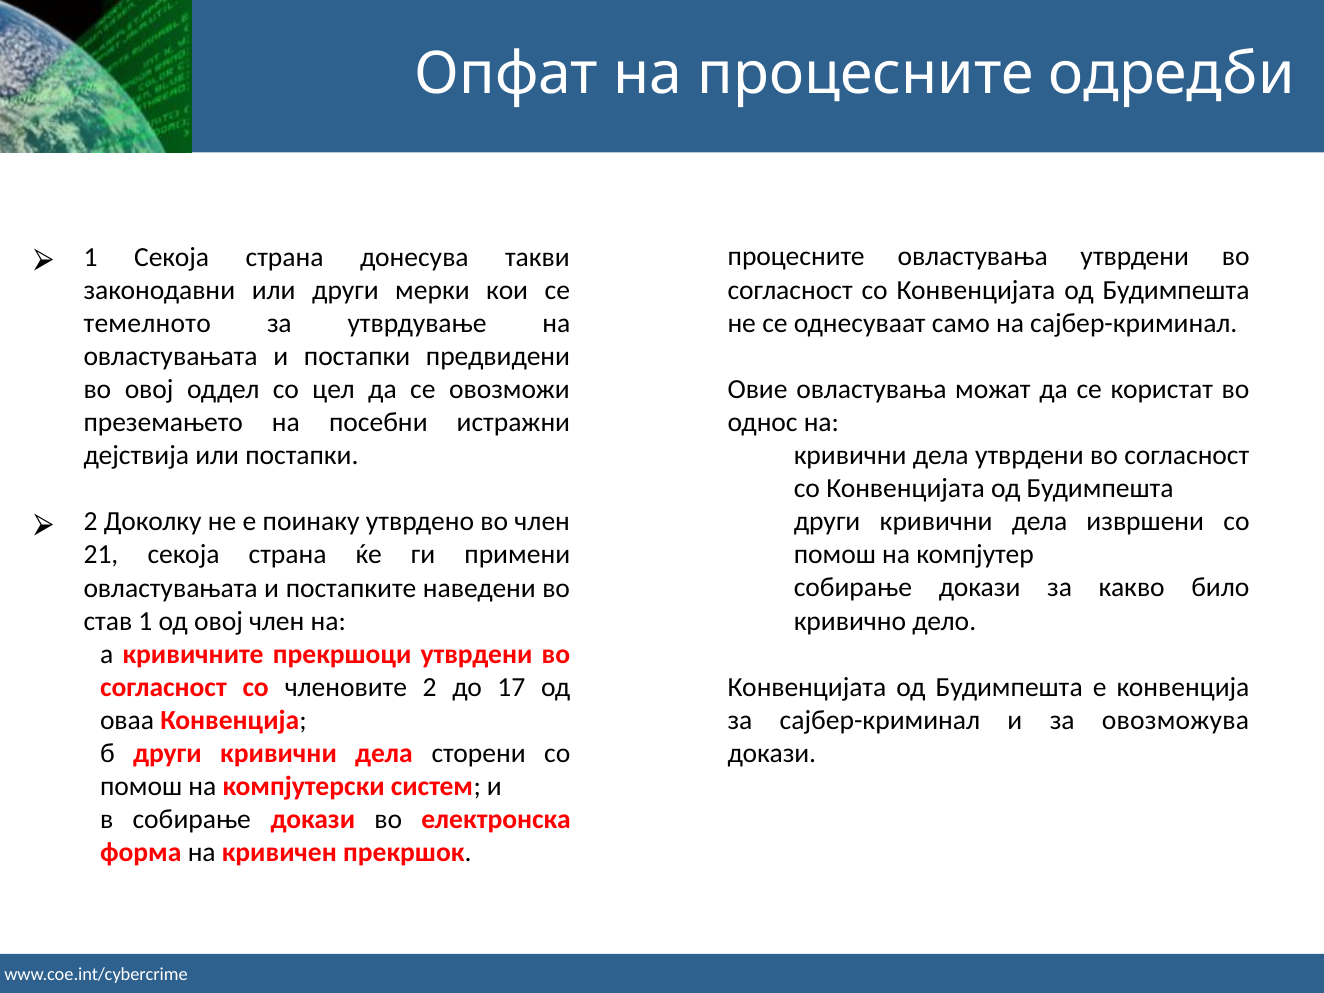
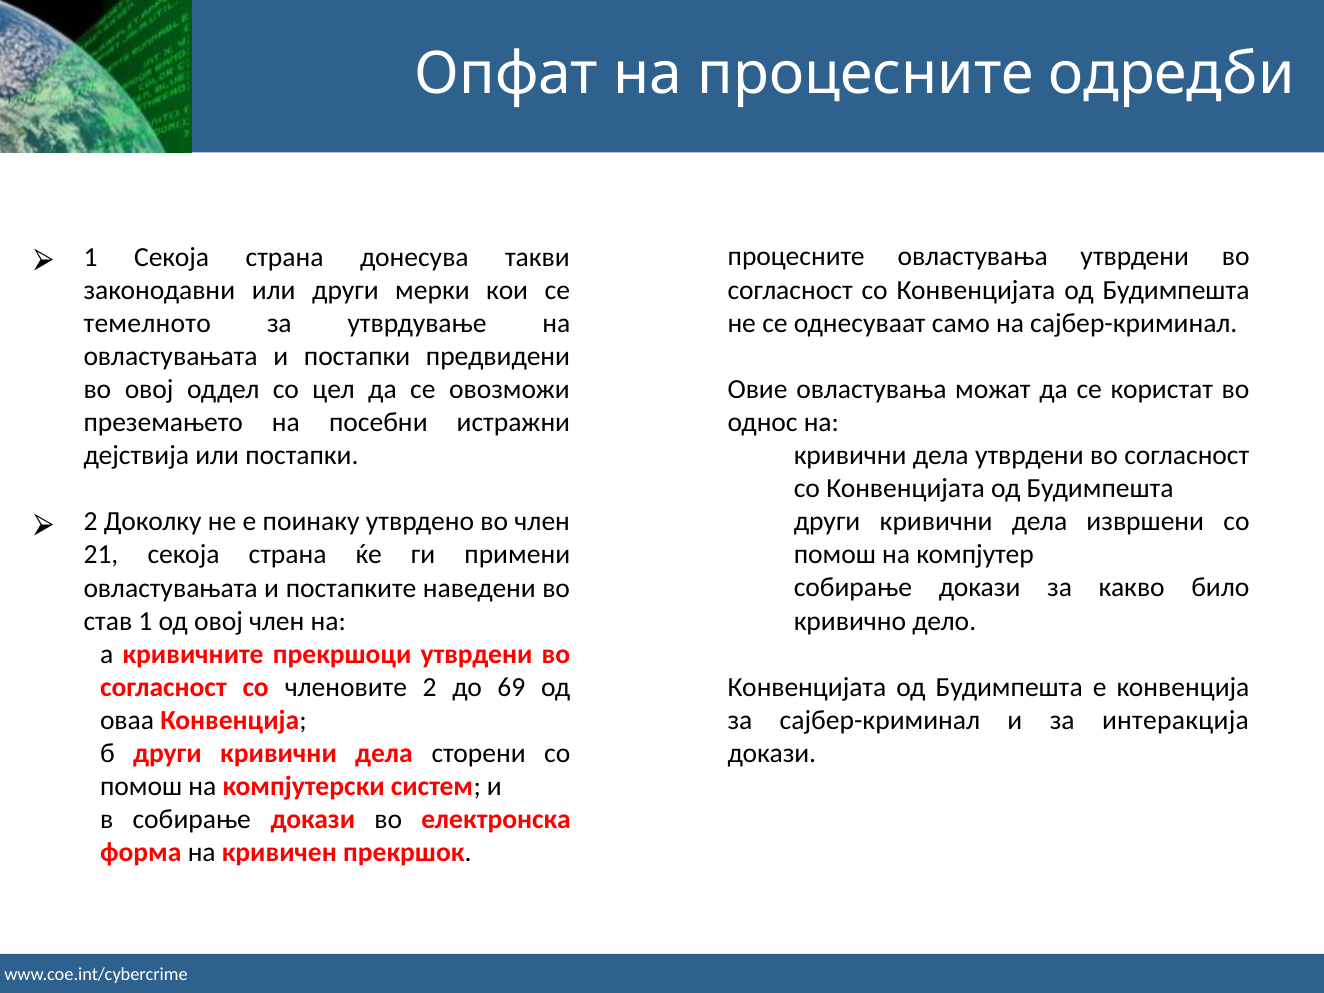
17: 17 -> 69
овозможува: овозможува -> интеракција
